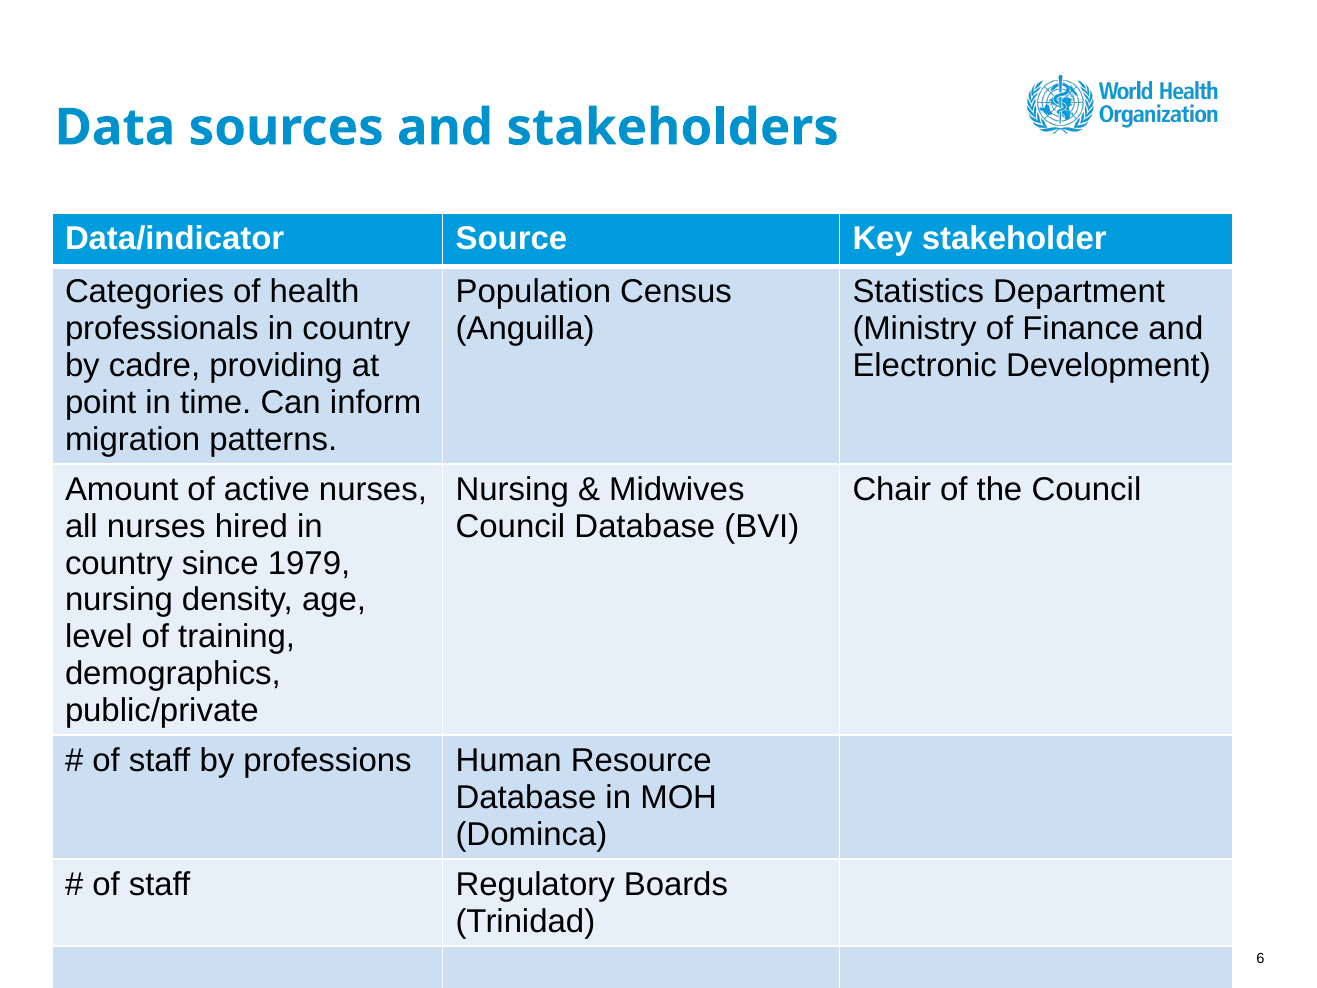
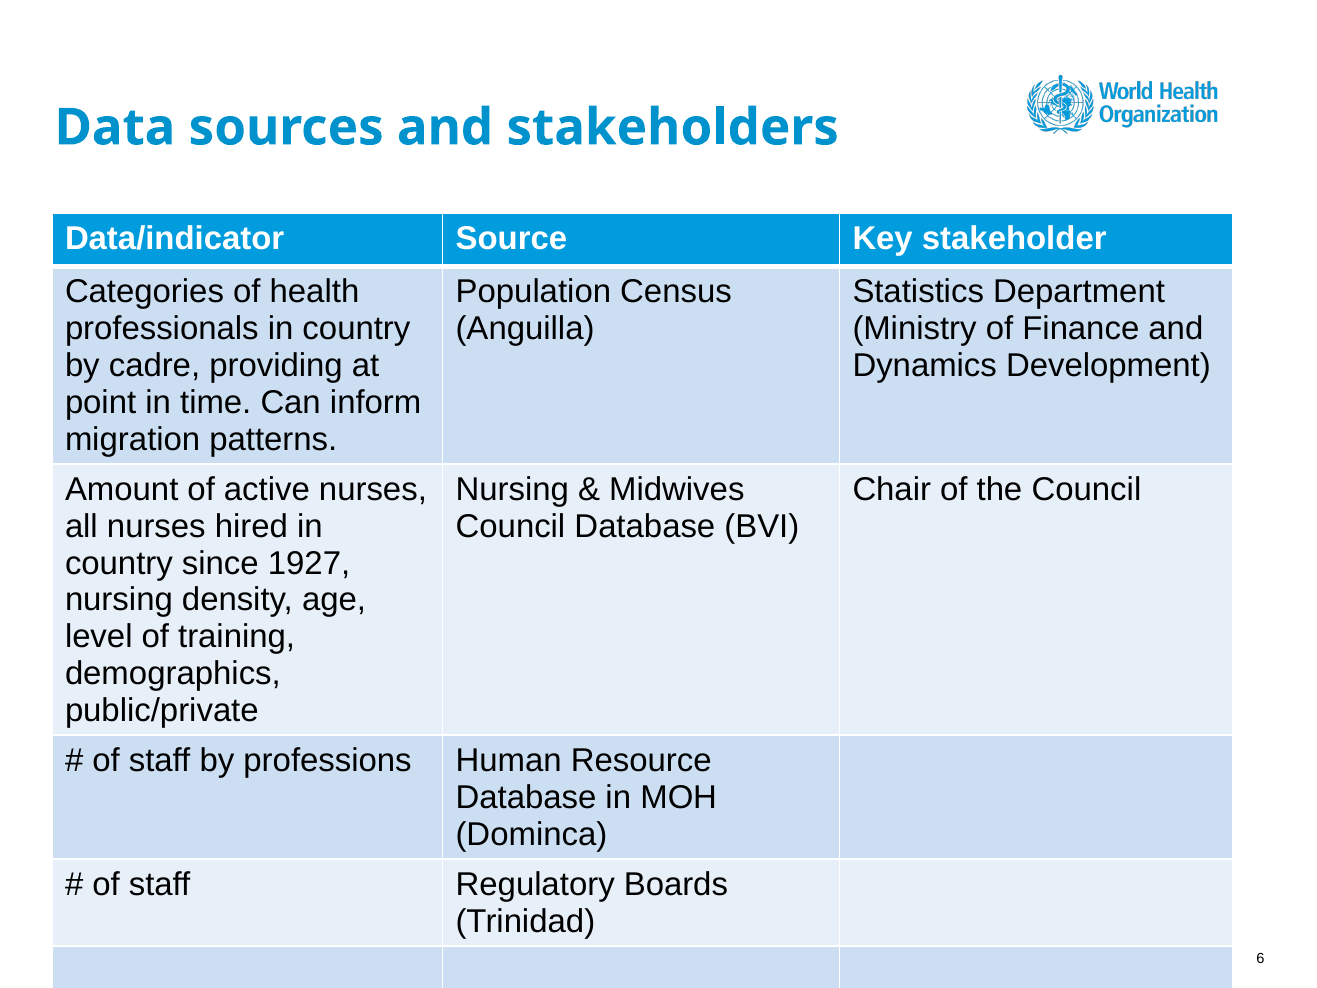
Electronic: Electronic -> Dynamics
1979: 1979 -> 1927
